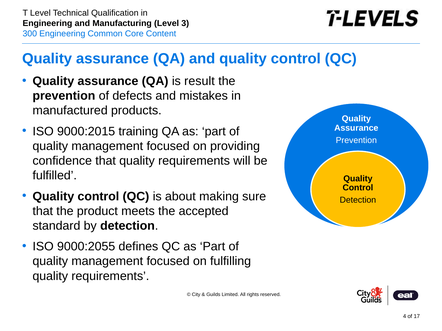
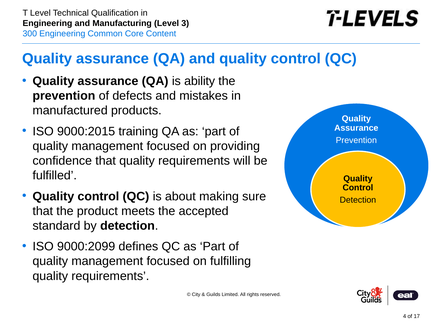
result: result -> ability
9000:2055: 9000:2055 -> 9000:2099
